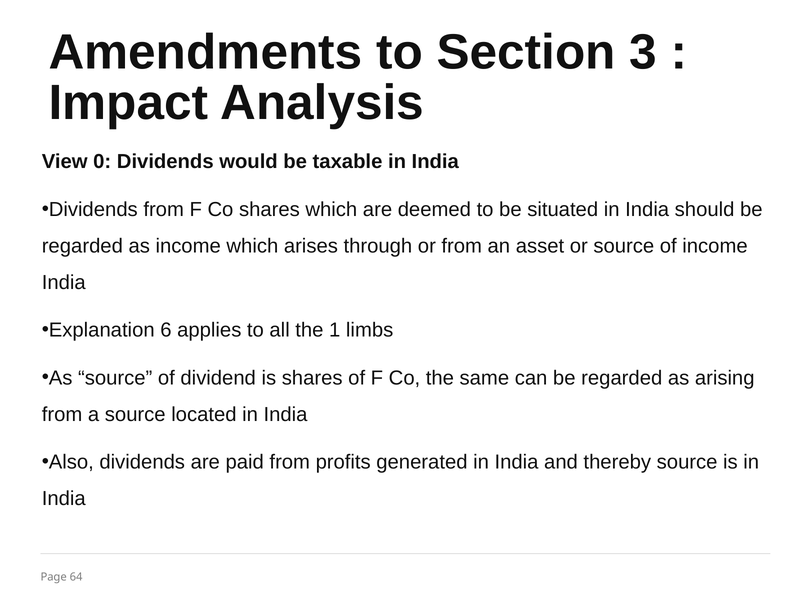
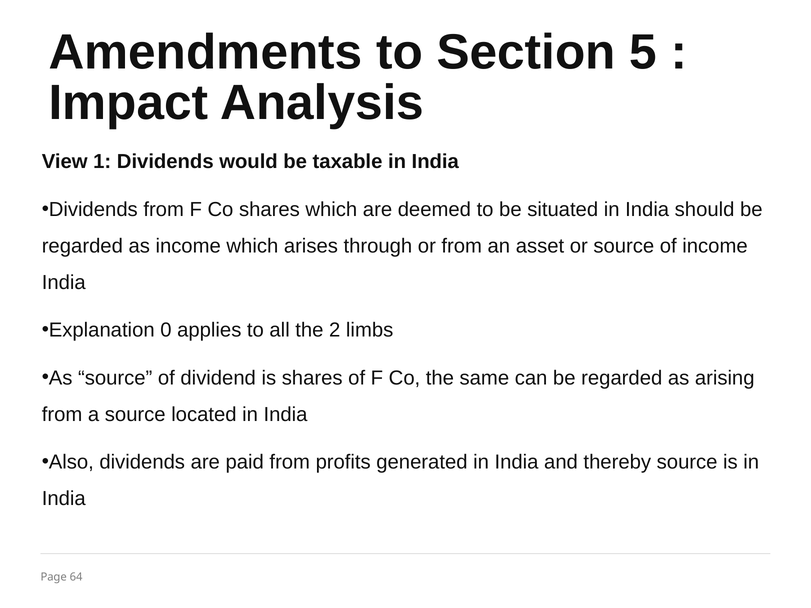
3: 3 -> 5
0: 0 -> 1
6: 6 -> 0
1: 1 -> 2
